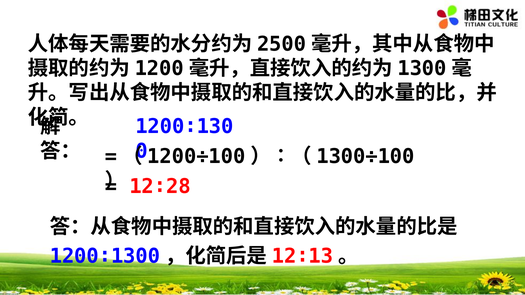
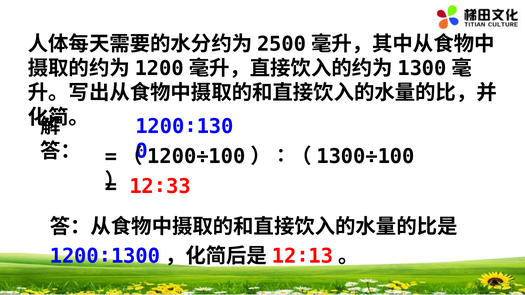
12∶28: 12∶28 -> 12∶33
